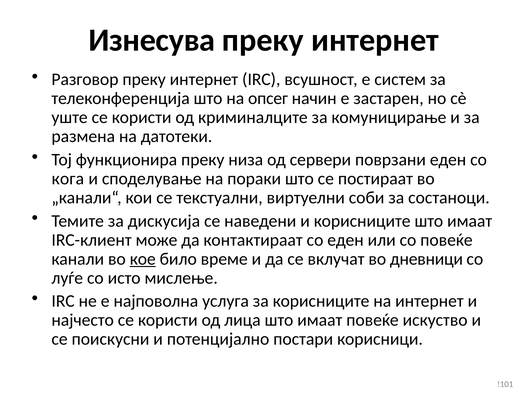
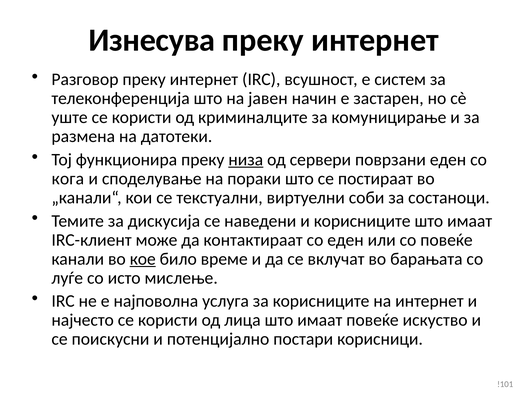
опсег: опсег -> јавен
низа underline: none -> present
дневници: дневници -> барањата
